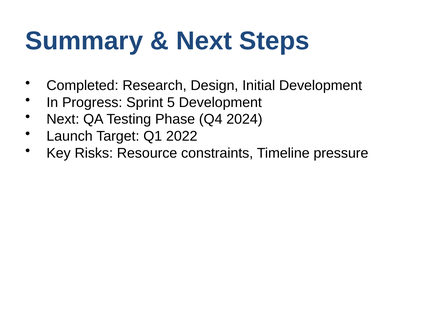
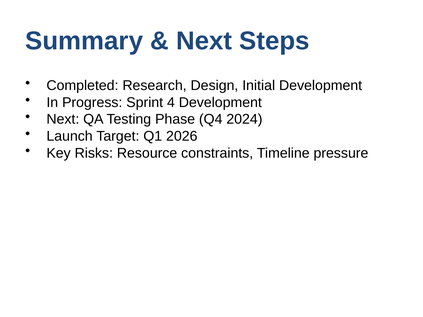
5: 5 -> 4
2022: 2022 -> 2026
